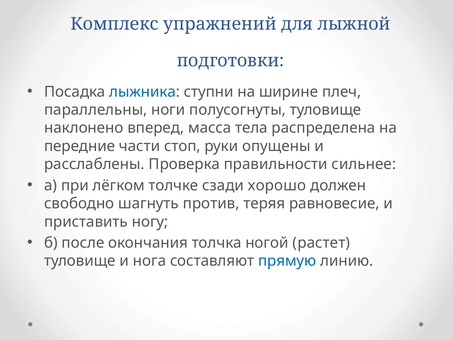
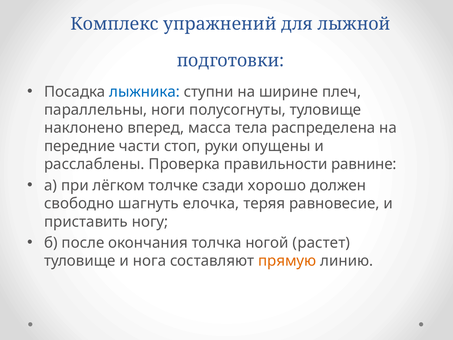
сильнее: сильнее -> равнине
против: против -> елочка
прямую colour: blue -> orange
